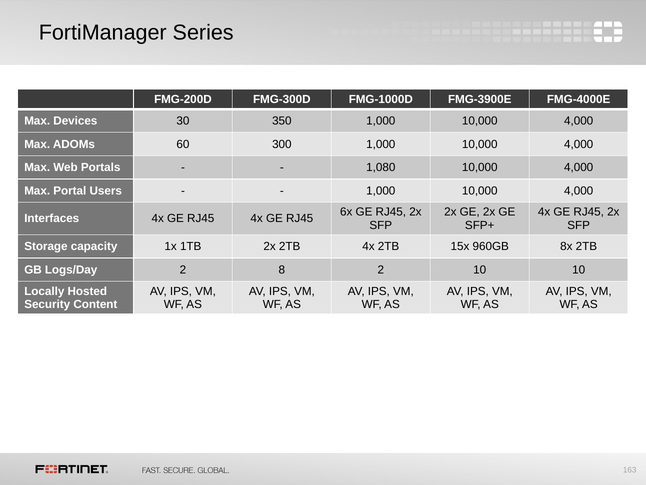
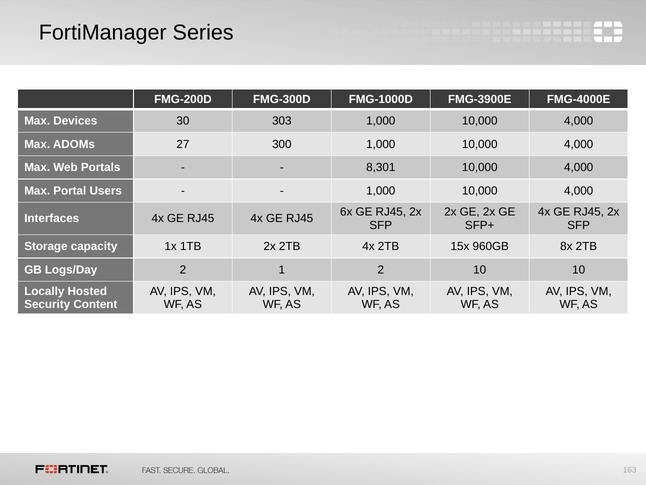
350: 350 -> 303
60: 60 -> 27
1,080: 1,080 -> 8,301
8: 8 -> 1
